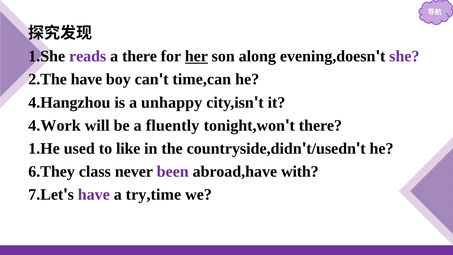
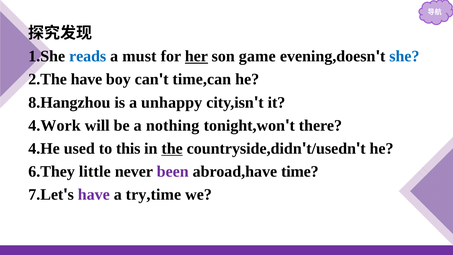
reads colour: purple -> blue
a there: there -> must
along: along -> game
she colour: purple -> blue
4.Hangzhou: 4.Hangzhou -> 8.Hangzhou
fluently: fluently -> nothing
1.He: 1.He -> 4.He
like: like -> this
the underline: none -> present
class: class -> little
with: with -> time
